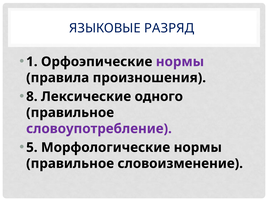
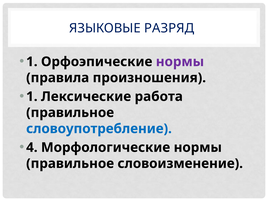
8 at (32, 97): 8 -> 1
одного: одного -> работа
словоупотребление colour: purple -> blue
5: 5 -> 4
